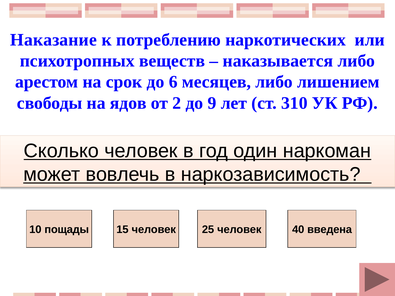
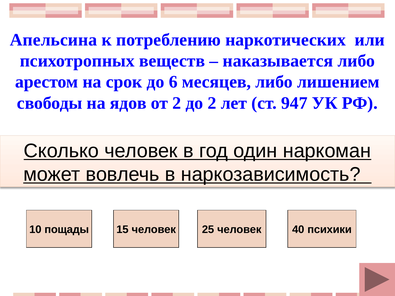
Наказание: Наказание -> Апельсина
до 9: 9 -> 2
310: 310 -> 947
введена: введена -> психики
